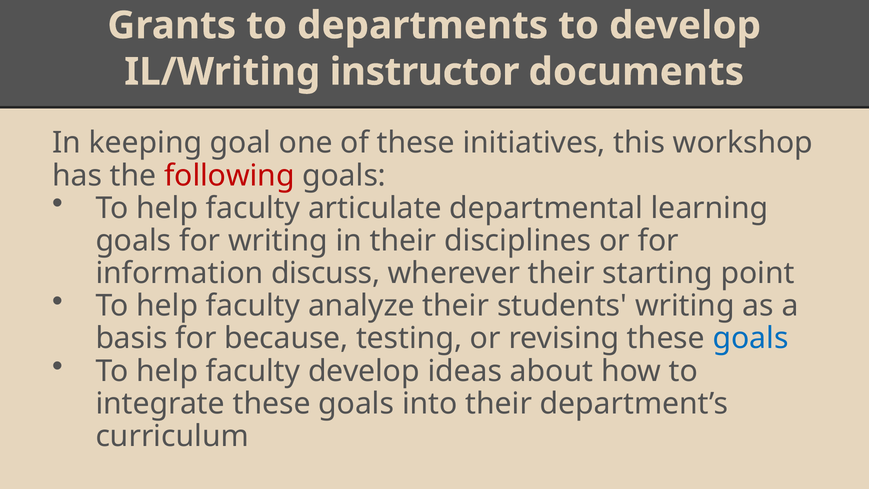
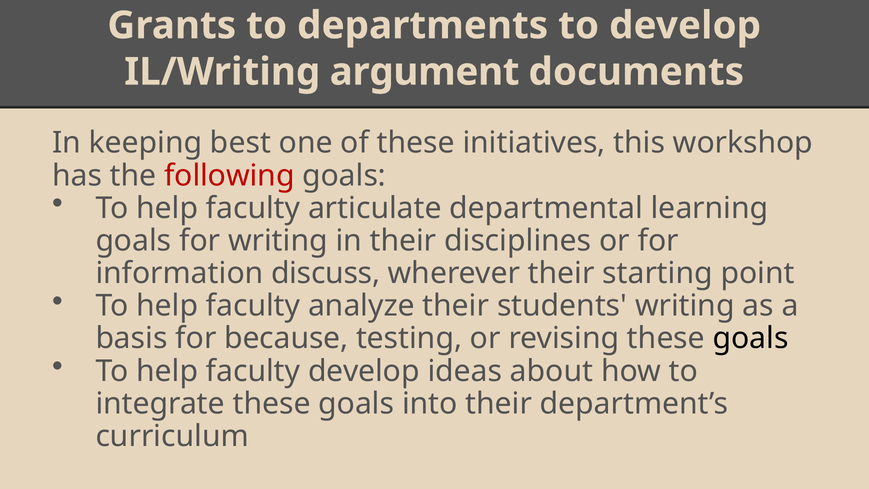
instructor: instructor -> argument
goal: goal -> best
goals at (751, 338) colour: blue -> black
